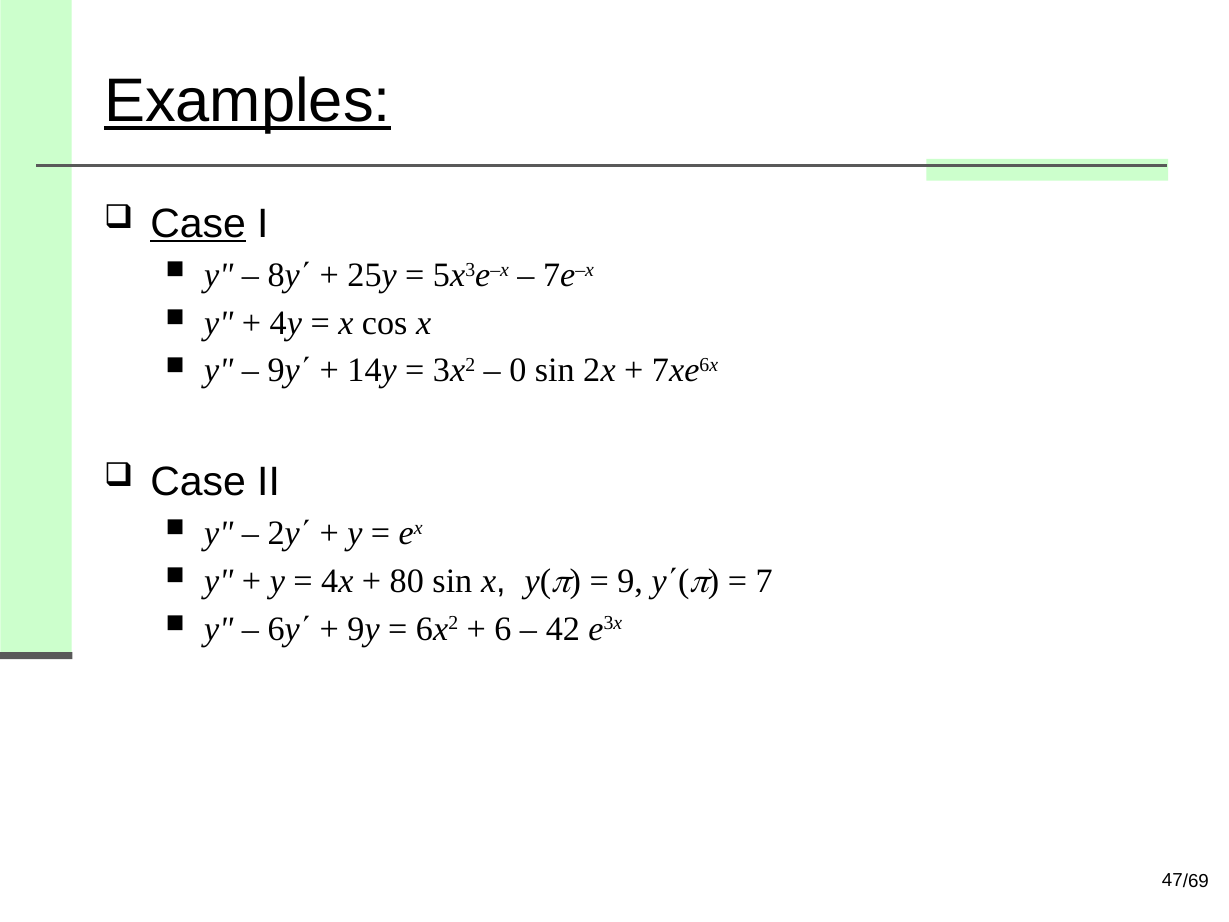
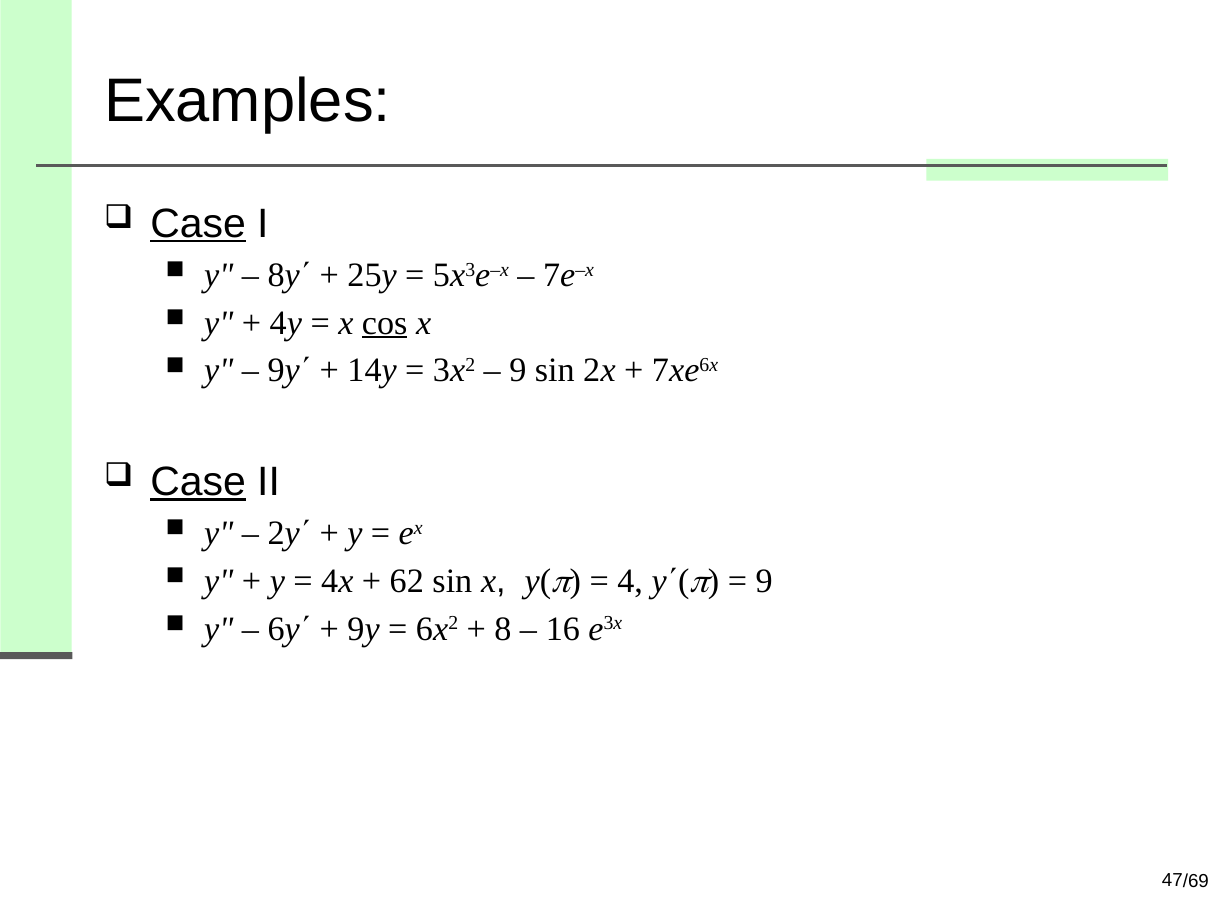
Examples underline: present -> none
cos underline: none -> present
0 at (518, 370): 0 -> 9
Case at (198, 482) underline: none -> present
80: 80 -> 62
9: 9 -> 4
7 at (764, 581): 7 -> 9
6: 6 -> 8
42: 42 -> 16
